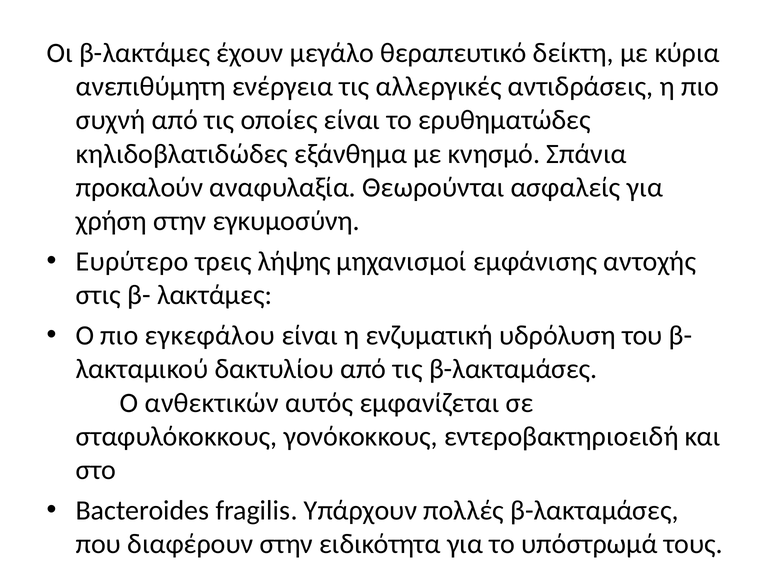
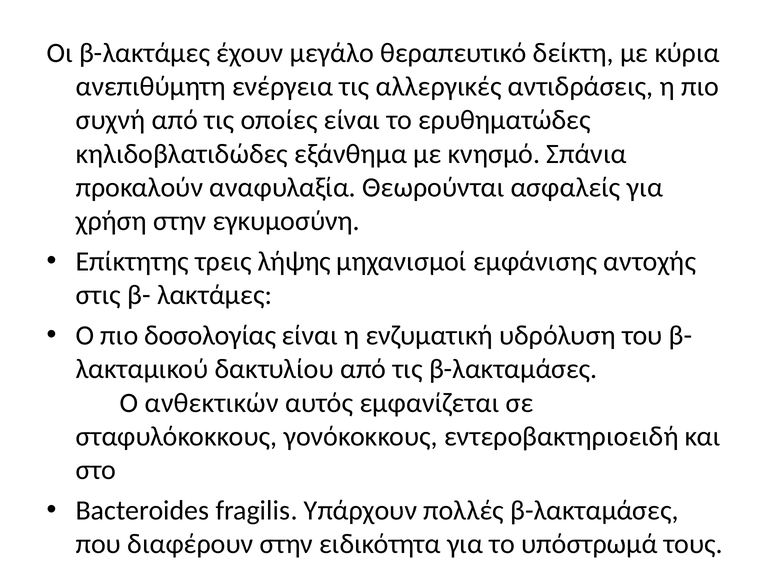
Ευρύτερο: Ευρύτερο -> Επίκτητης
εγκεφάλου: εγκεφάλου -> δοσολογίας
